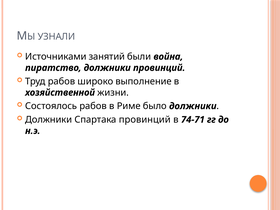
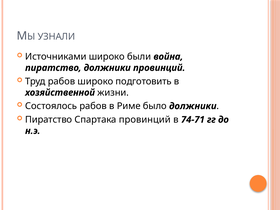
Источниками занятий: занятий -> широко
выполнение: выполнение -> подготовить
Должники at (49, 120): Должники -> Пиратство
